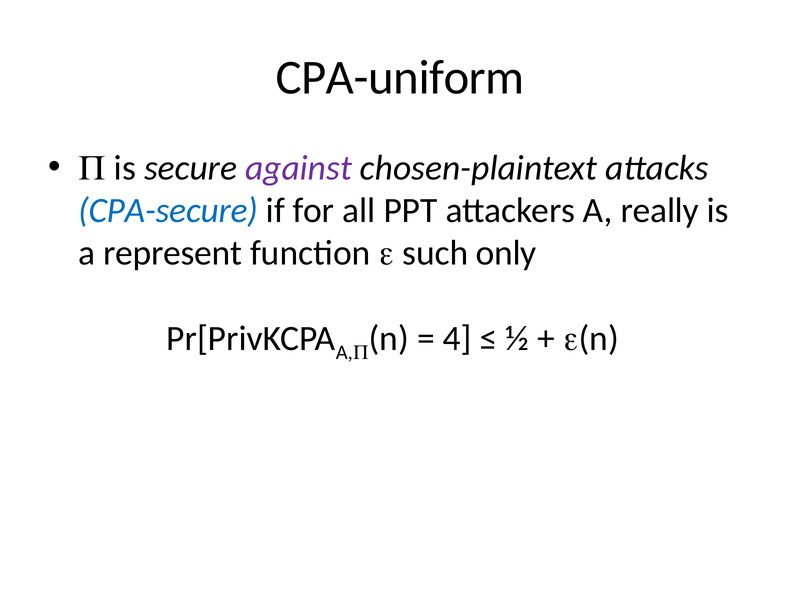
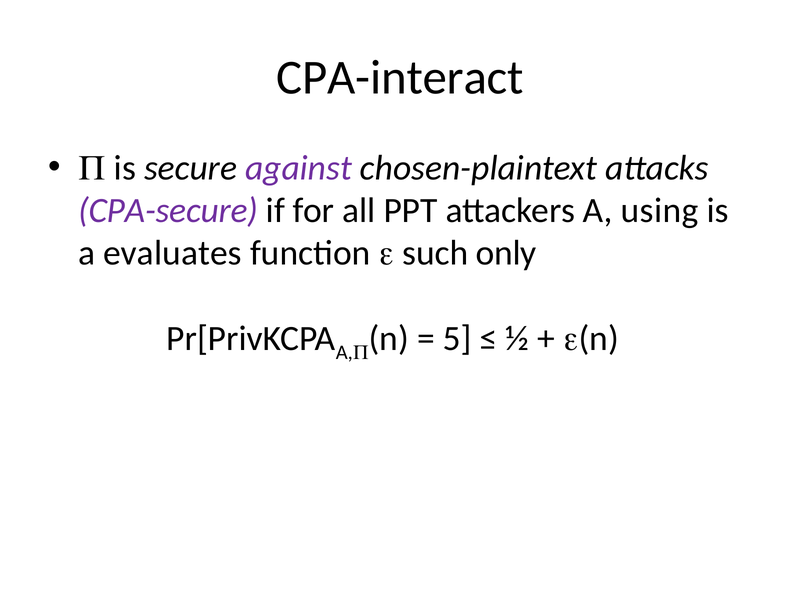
CPA-uniform: CPA-uniform -> CPA-interact
CPA-secure colour: blue -> purple
really: really -> using
represent: represent -> evaluates
4: 4 -> 5
